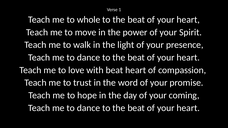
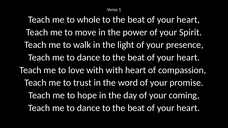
with beat: beat -> with
